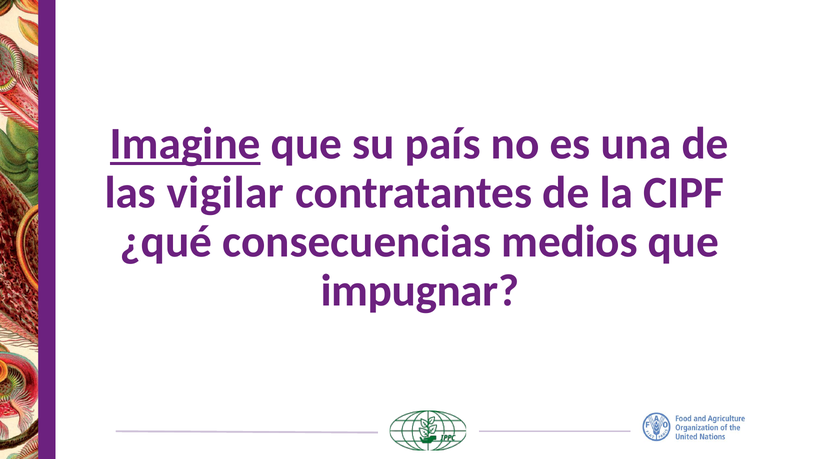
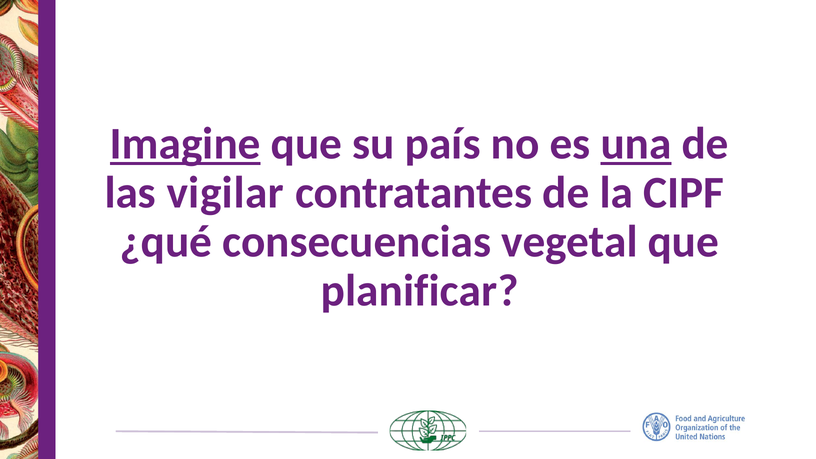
una underline: none -> present
medios: medios -> vegetal
impugnar: impugnar -> planificar
